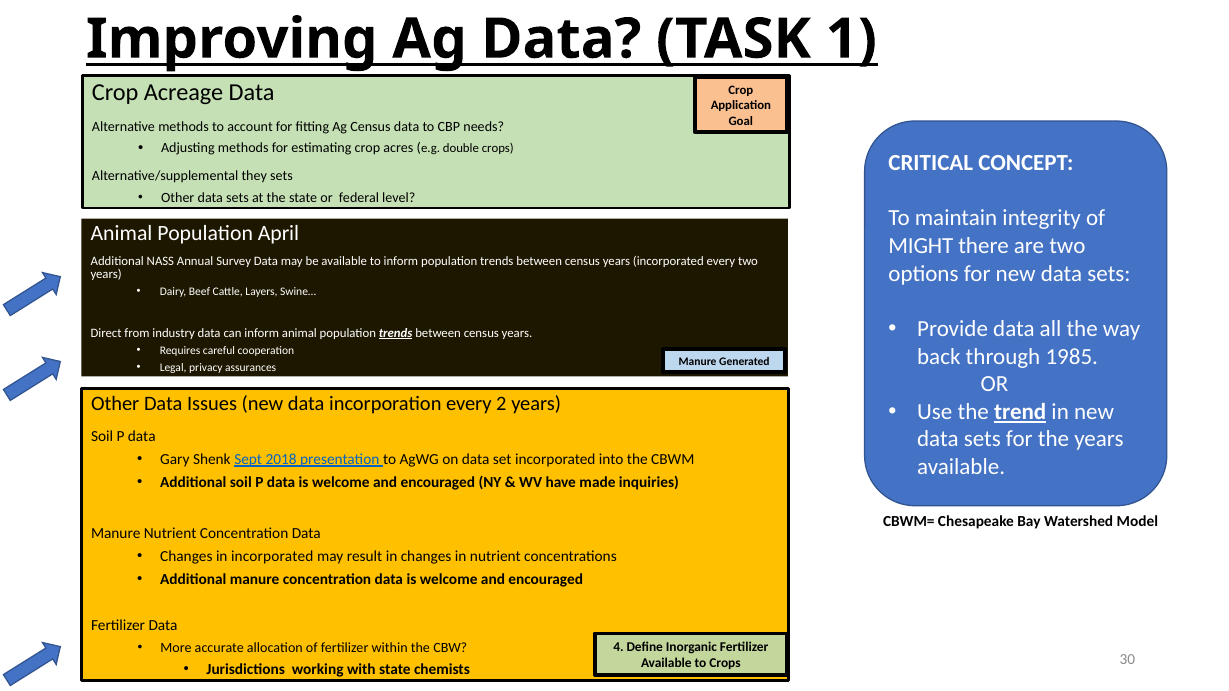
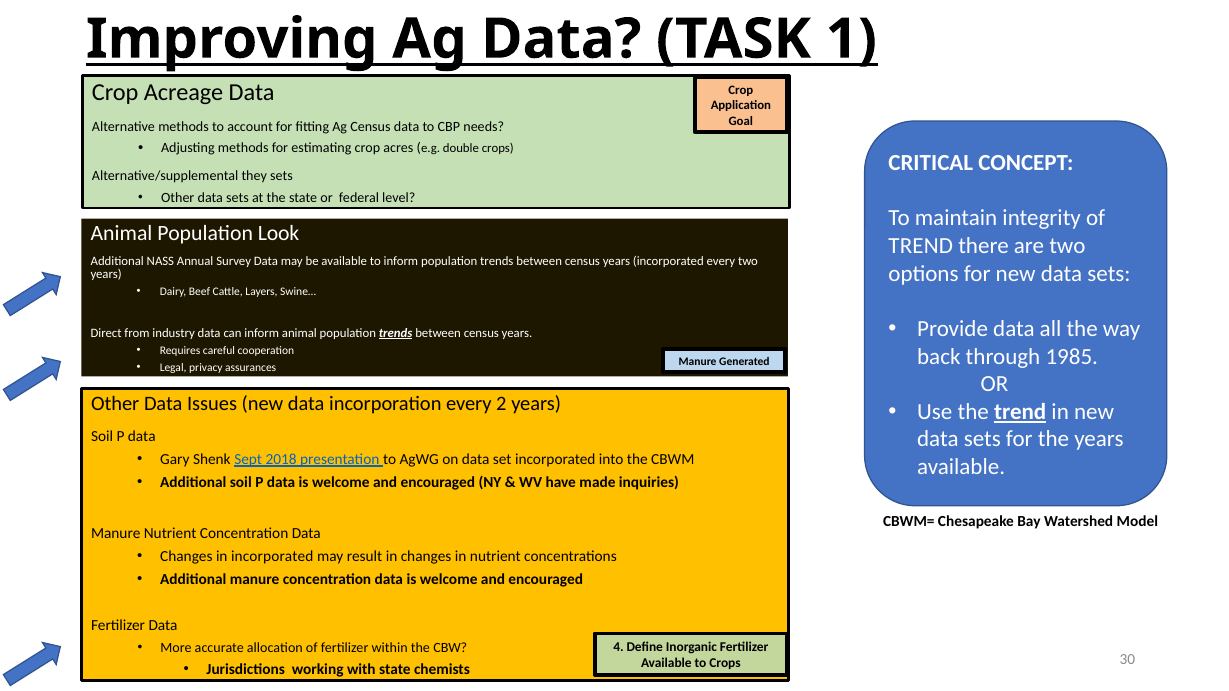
April: April -> Look
MIGHT at (921, 246): MIGHT -> TREND
